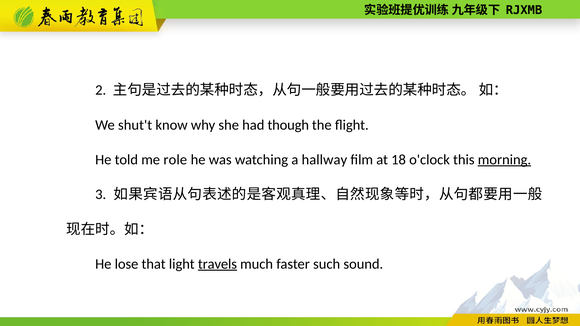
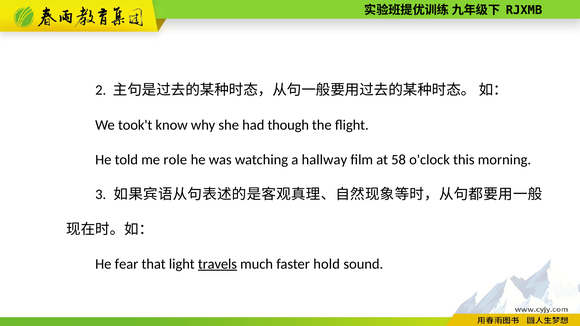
shut't: shut't -> took't
18: 18 -> 58
morning underline: present -> none
lose: lose -> fear
such: such -> hold
